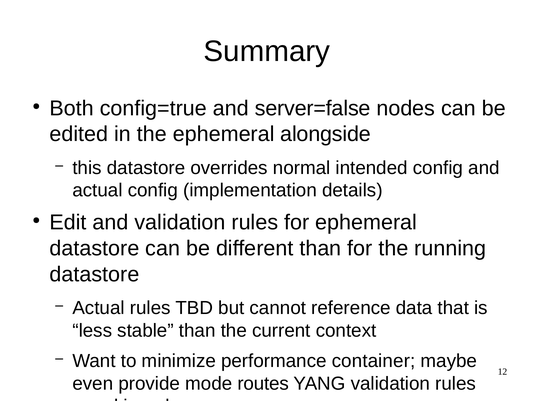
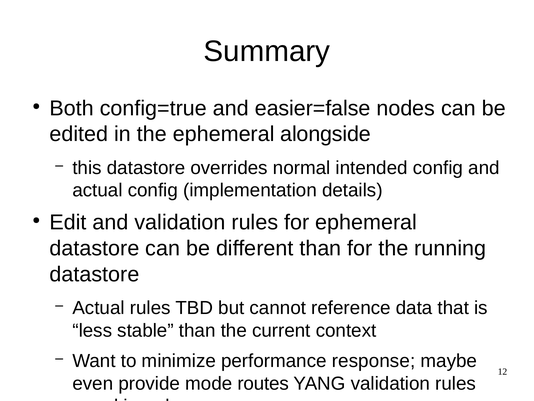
server=false: server=false -> easier=false
container: container -> response
